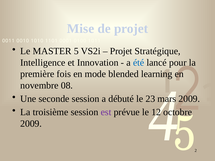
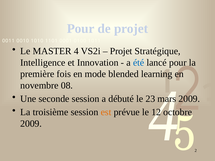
Mise at (81, 29): Mise -> Pour
MASTER 5: 5 -> 4
est colour: purple -> orange
